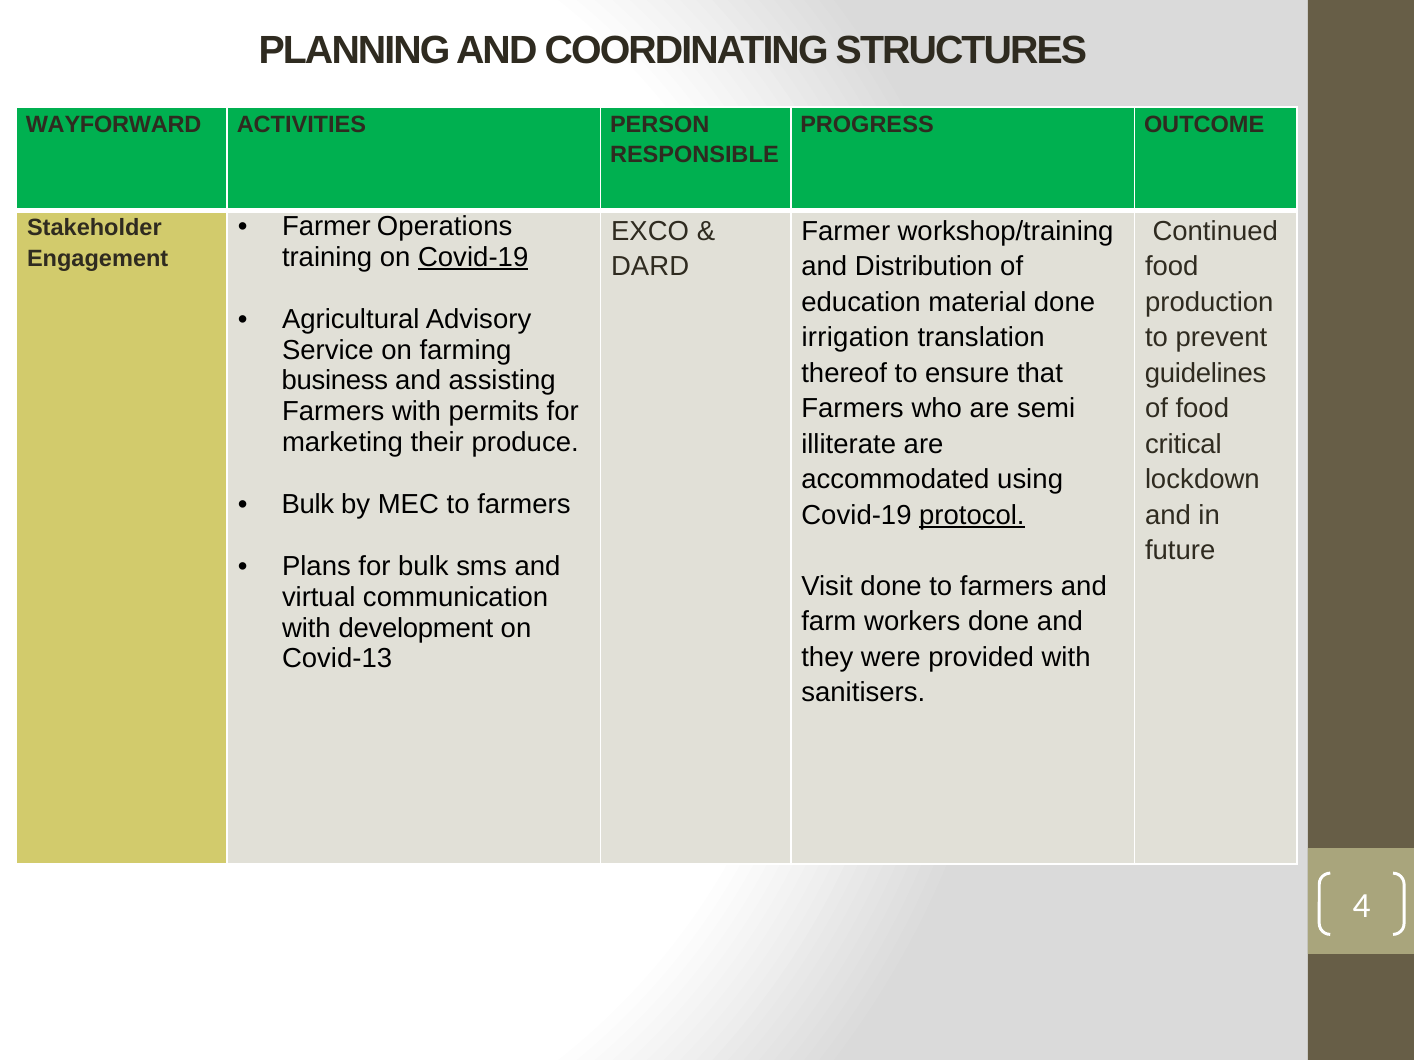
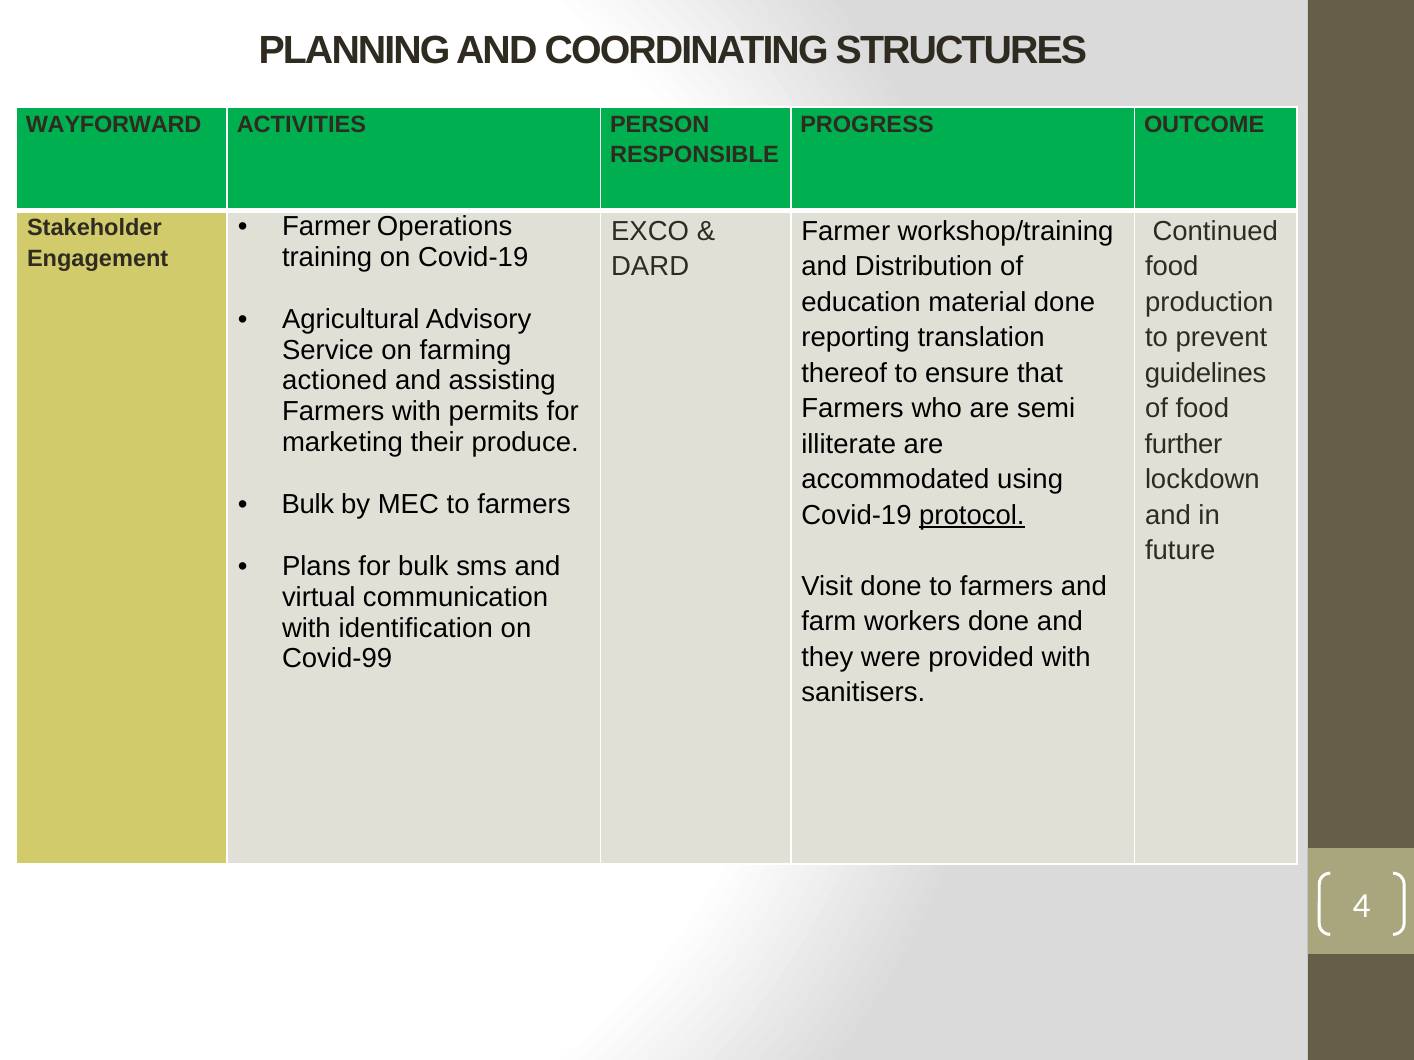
Covid-19 at (473, 257) underline: present -> none
irrigation: irrigation -> reporting
business: business -> actioned
critical: critical -> further
development: development -> identification
Covid-13: Covid-13 -> Covid-99
